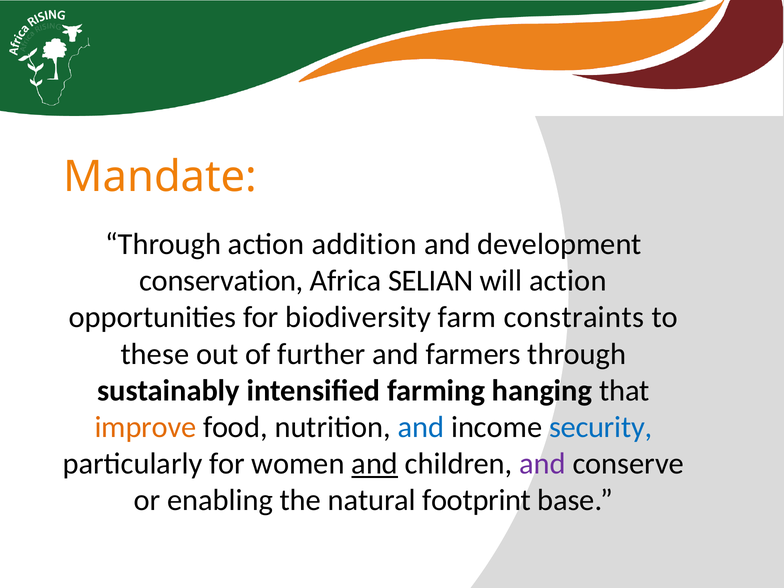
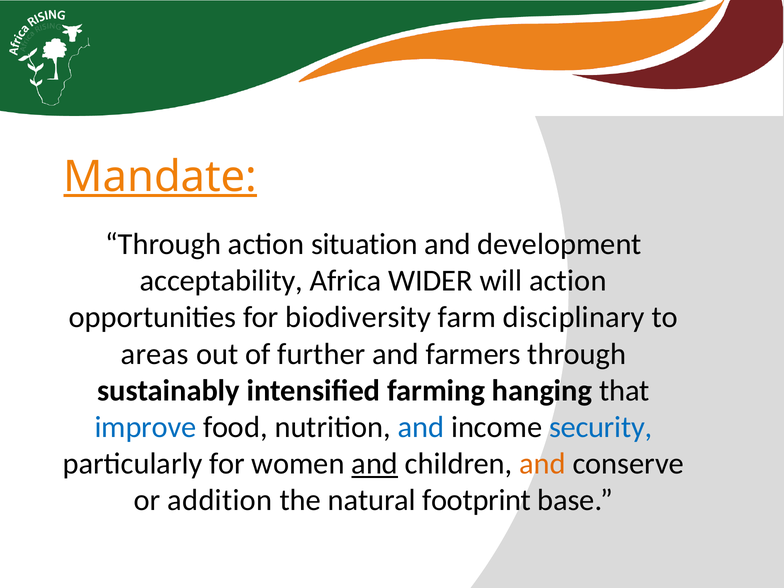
Mandate underline: none -> present
addition: addition -> situation
conservation: conservation -> acceptability
SELIAN: SELIAN -> WIDER
constraints: constraints -> disciplinary
these: these -> areas
improve colour: orange -> blue
and at (543, 464) colour: purple -> orange
enabling: enabling -> addition
